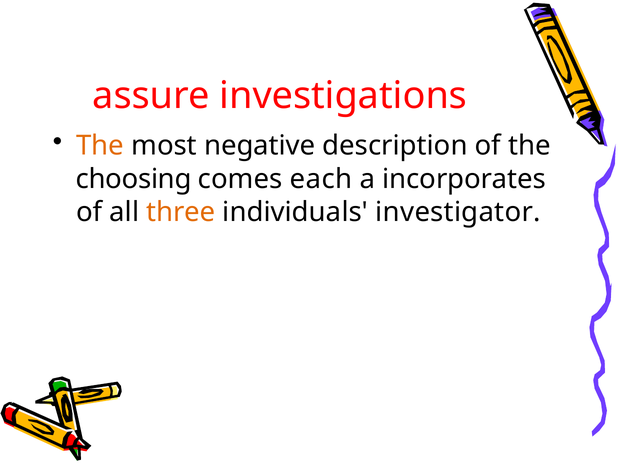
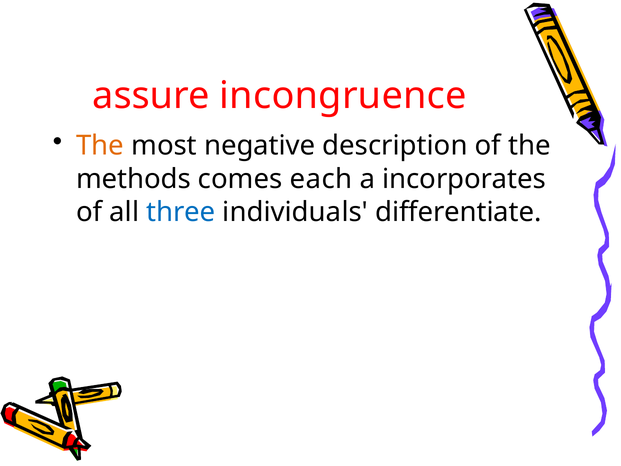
investigations: investigations -> incongruence
choosing: choosing -> methods
three colour: orange -> blue
investigator: investigator -> differentiate
